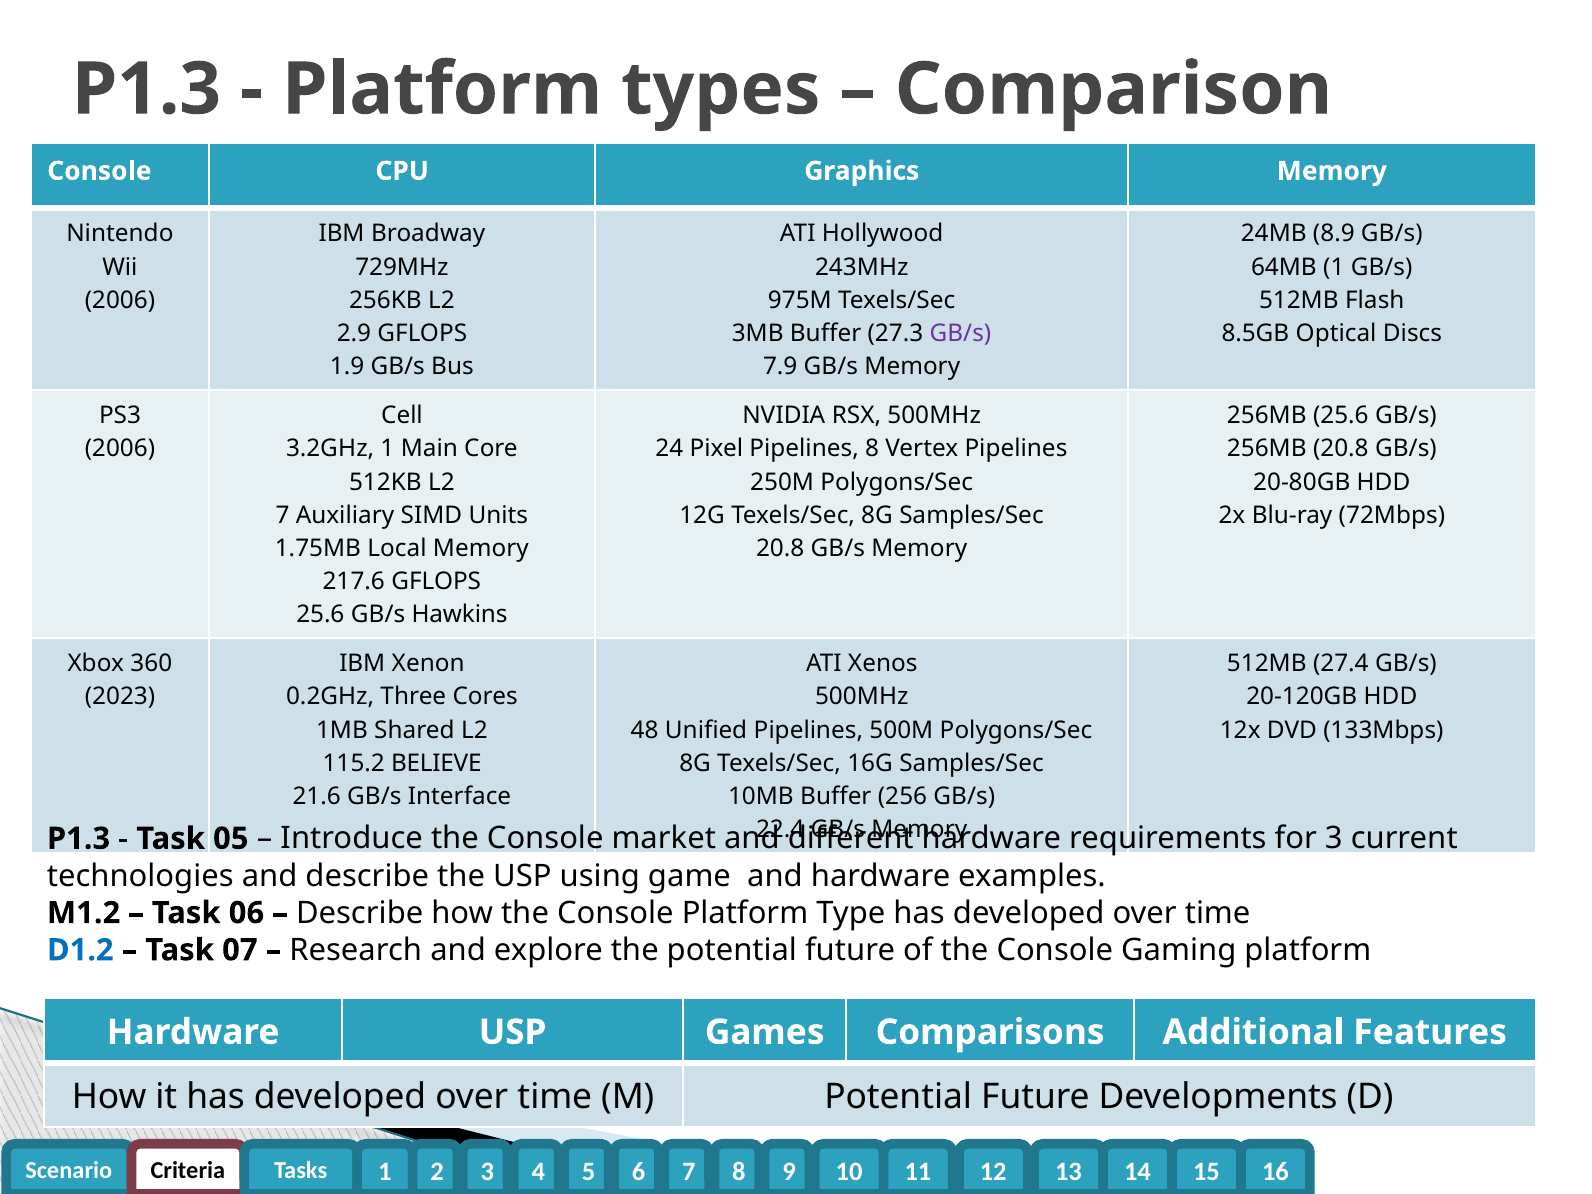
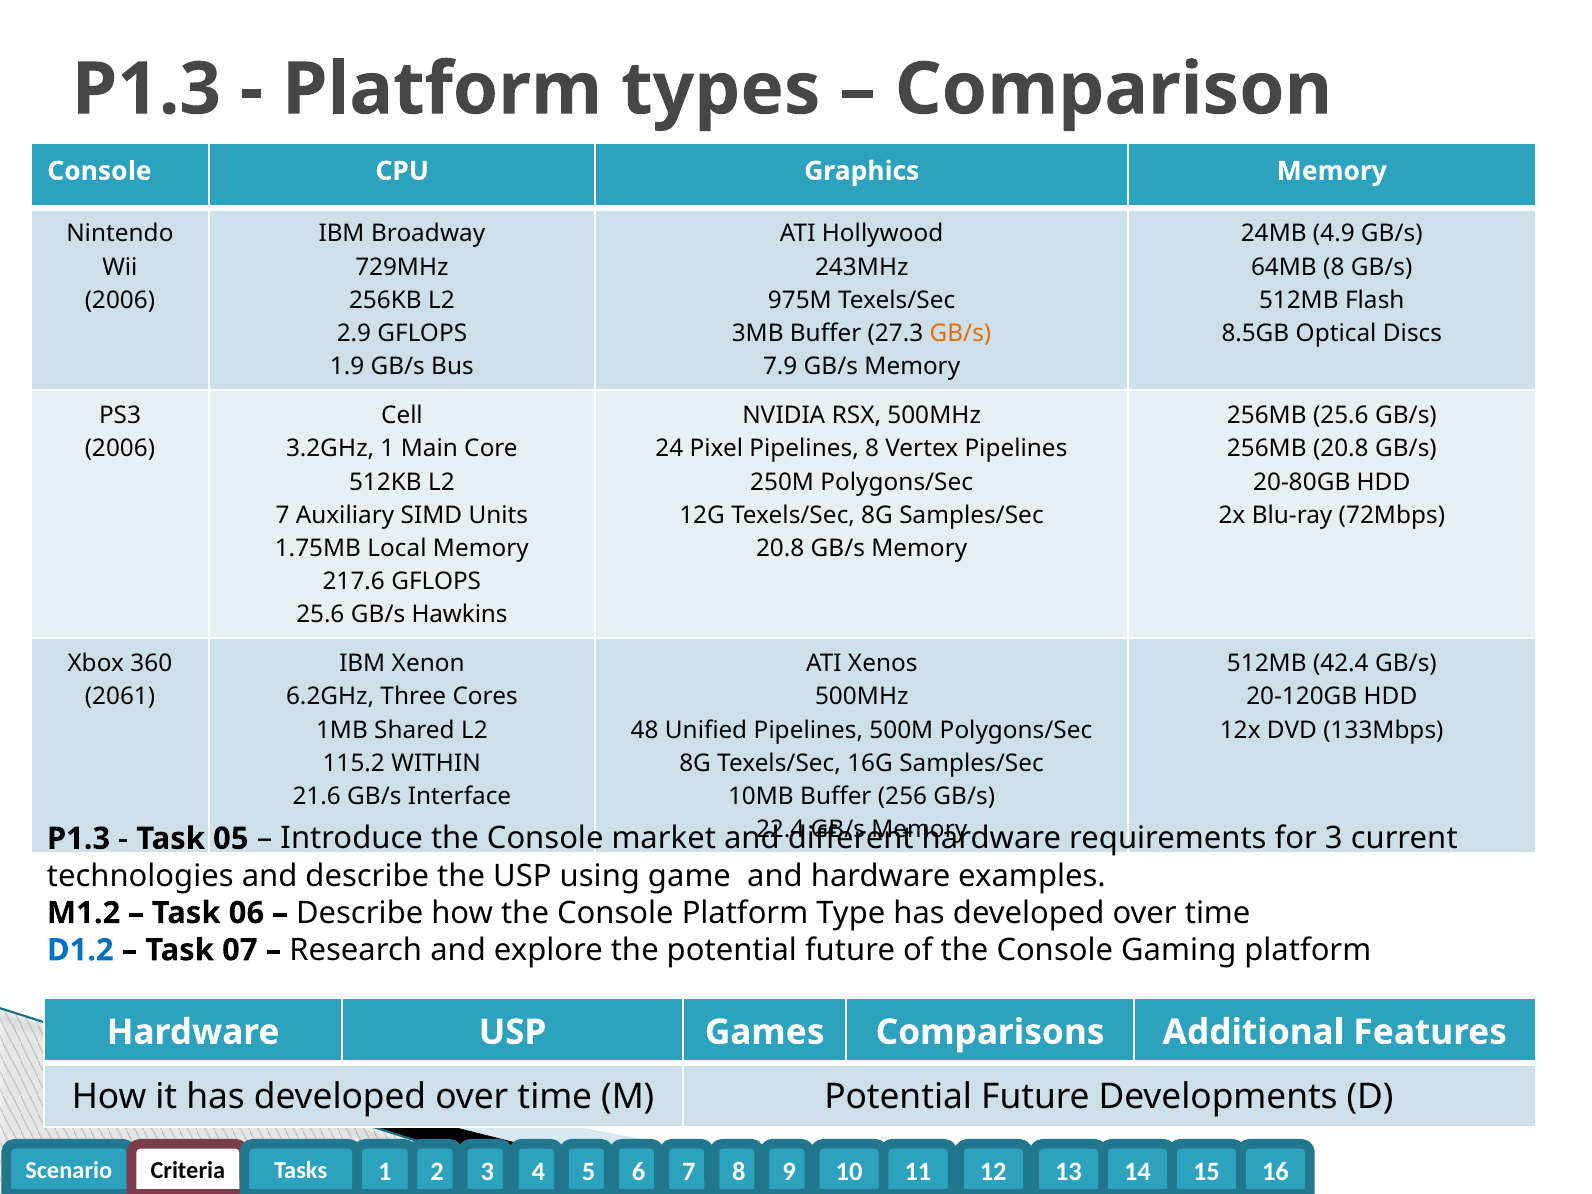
8.9: 8.9 -> 4.9
64MB 1: 1 -> 8
GB/s at (960, 333) colour: purple -> orange
27.4: 27.4 -> 42.4
2023: 2023 -> 2061
0.2GHz: 0.2GHz -> 6.2GHz
BELIEVE: BELIEVE -> WITHIN
